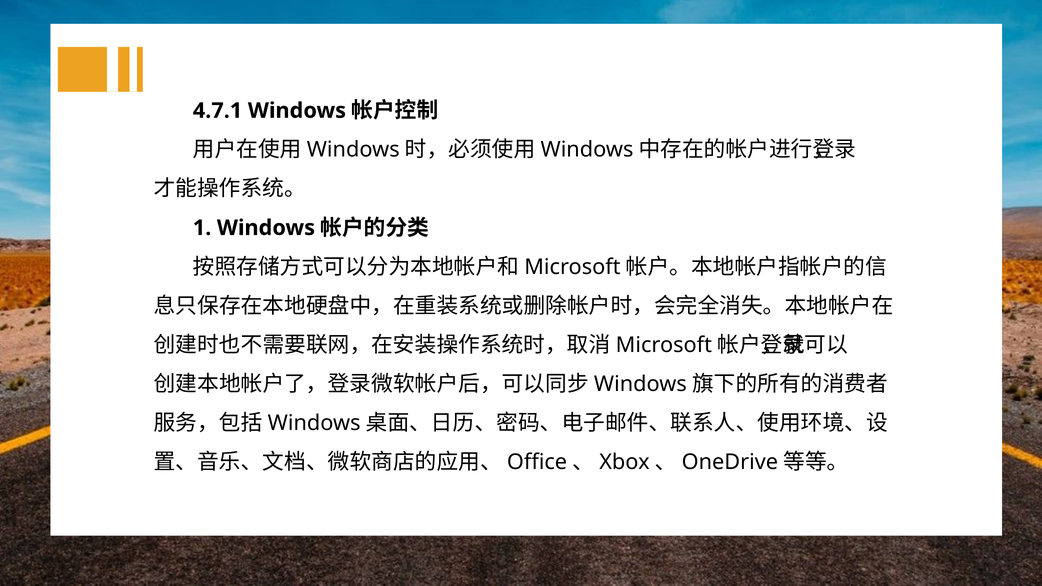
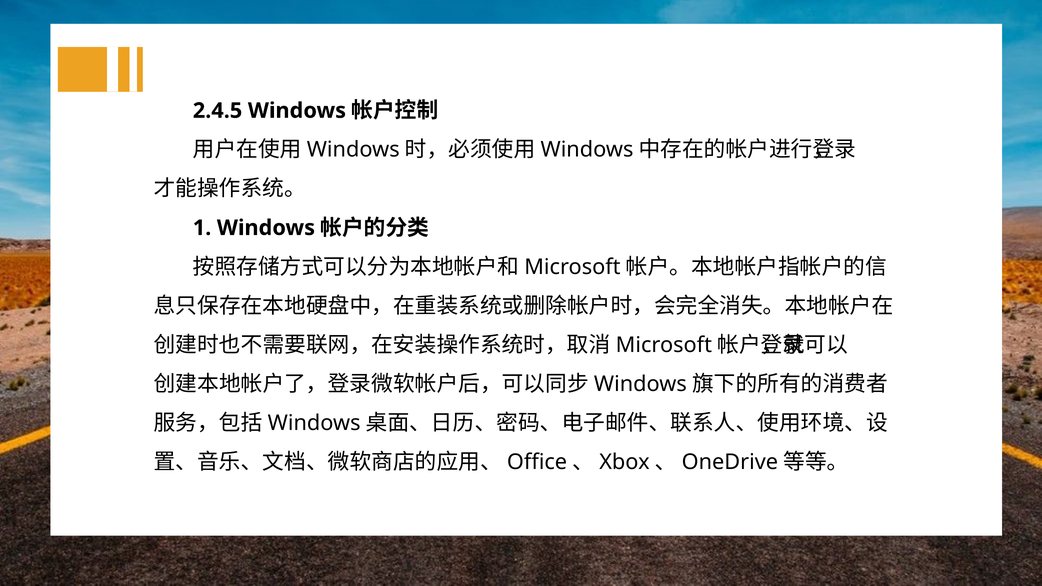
4.7.1: 4.7.1 -> 2.4.5
